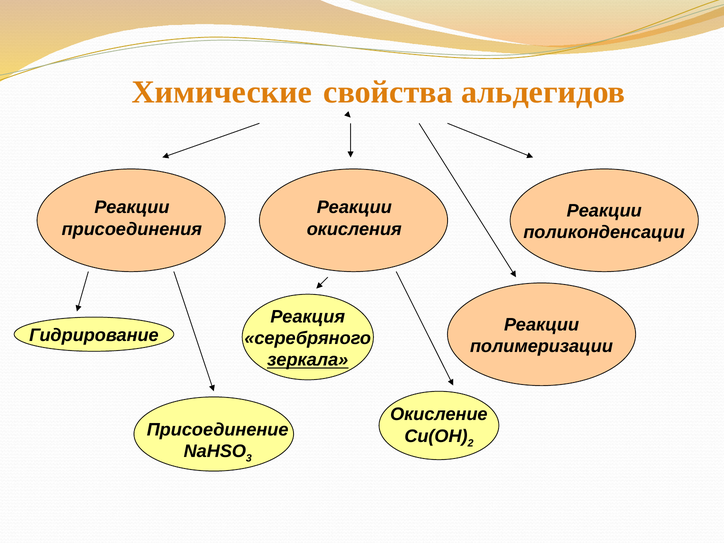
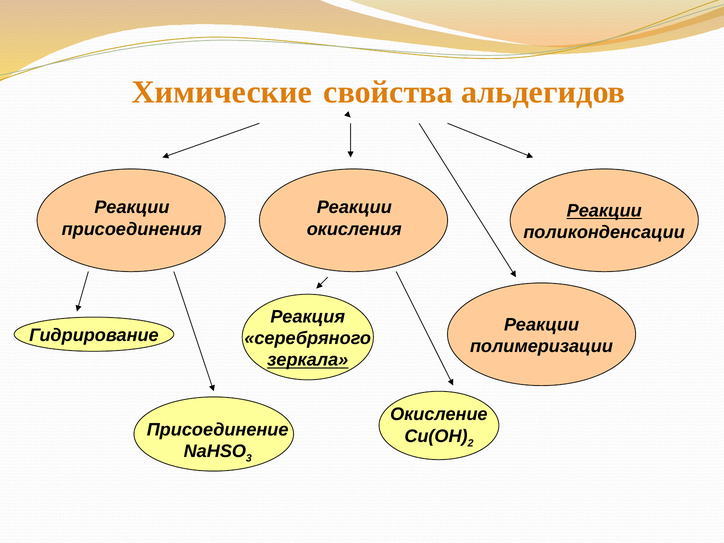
Реакции at (604, 211) underline: none -> present
